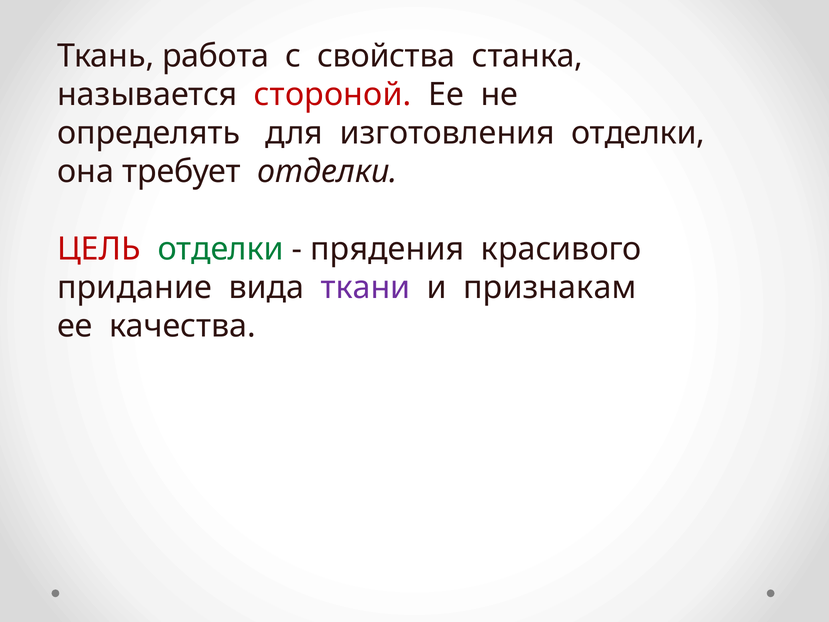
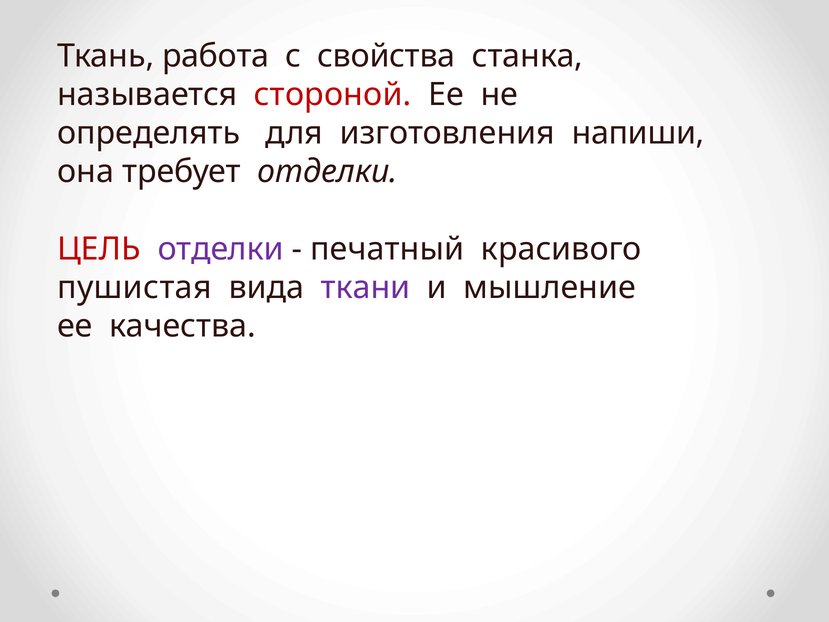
изготовления отделки: отделки -> напиши
отделки at (221, 249) colour: green -> purple
прядения: прядения -> печатный
придание: придание -> пушистая
признакам: признакам -> мышление
